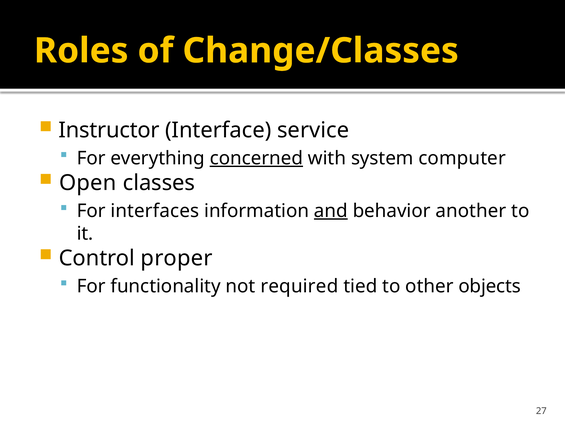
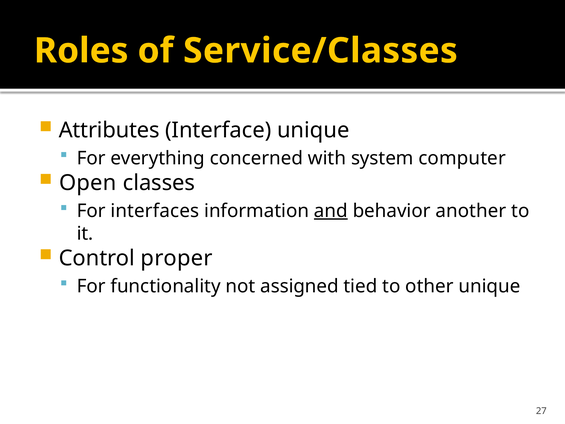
Change/Classes: Change/Classes -> Service/Classes
Instructor: Instructor -> Attributes
Interface service: service -> unique
concerned underline: present -> none
required: required -> assigned
other objects: objects -> unique
